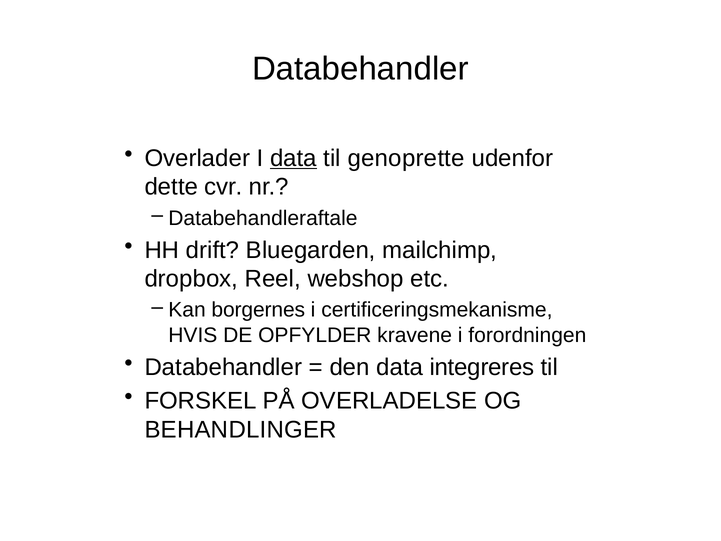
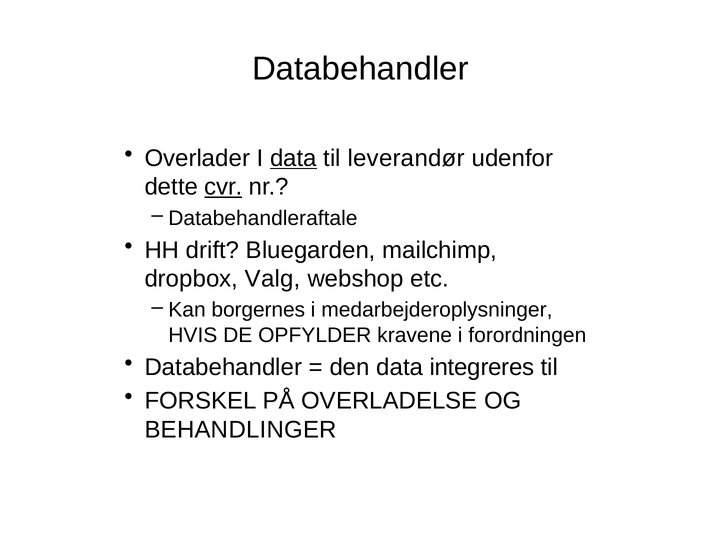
genoprette: genoprette -> leverandør
cvr underline: none -> present
Reel: Reel -> Valg
certificeringsmekanisme: certificeringsmekanisme -> medarbejderoplysninger
